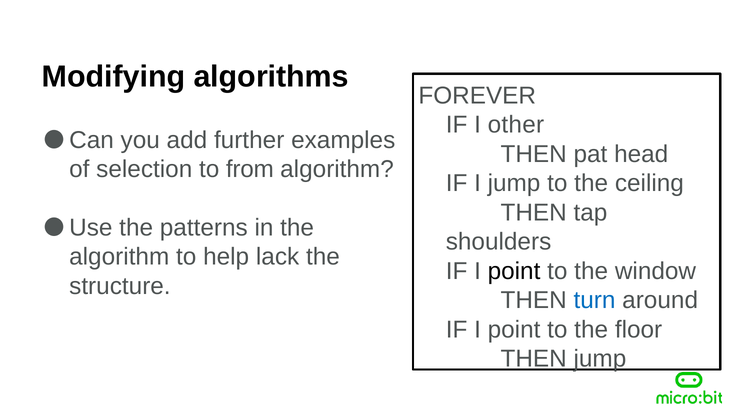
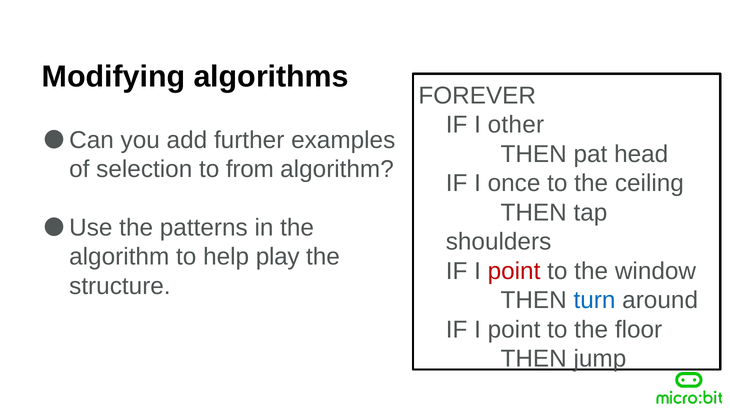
I jump: jump -> once
lack: lack -> play
point at (514, 271) colour: black -> red
